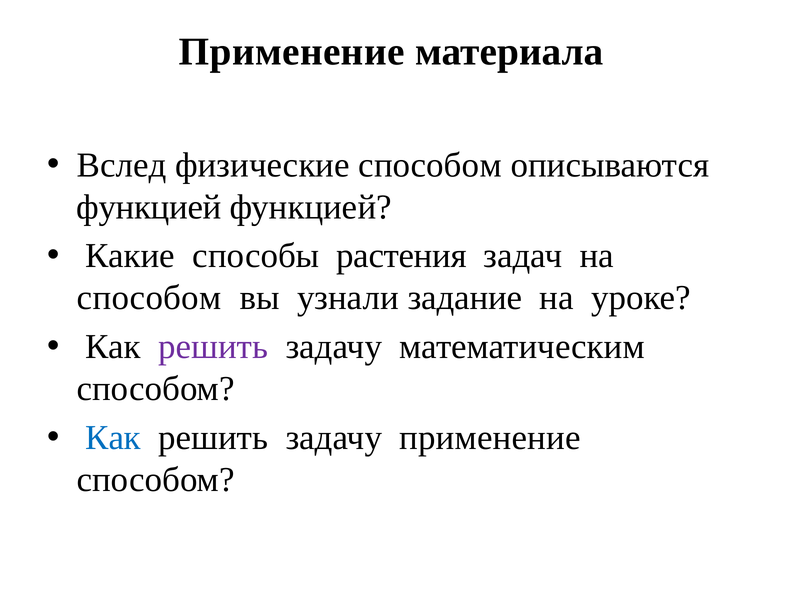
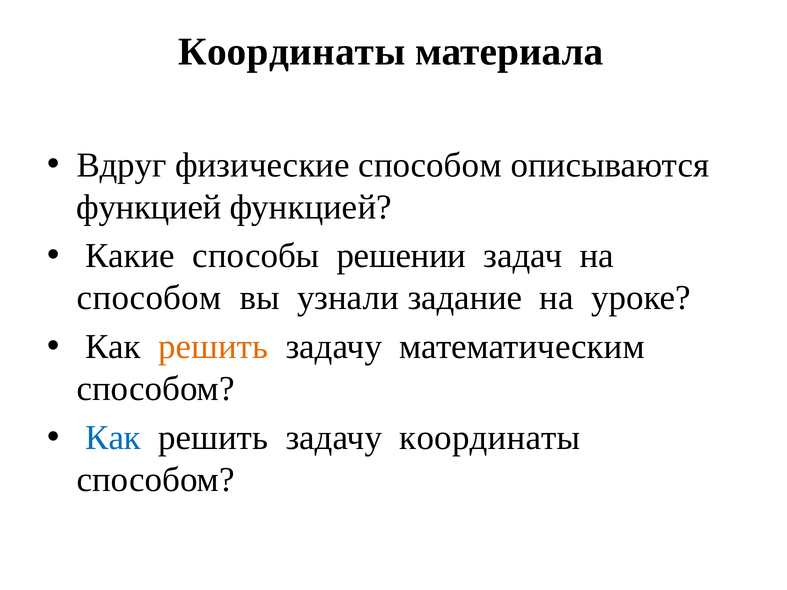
Применение at (292, 52): Применение -> Координаты
Вслед: Вслед -> Вдруг
растения: растения -> решении
решить at (213, 347) colour: purple -> orange
задачу применение: применение -> координаты
